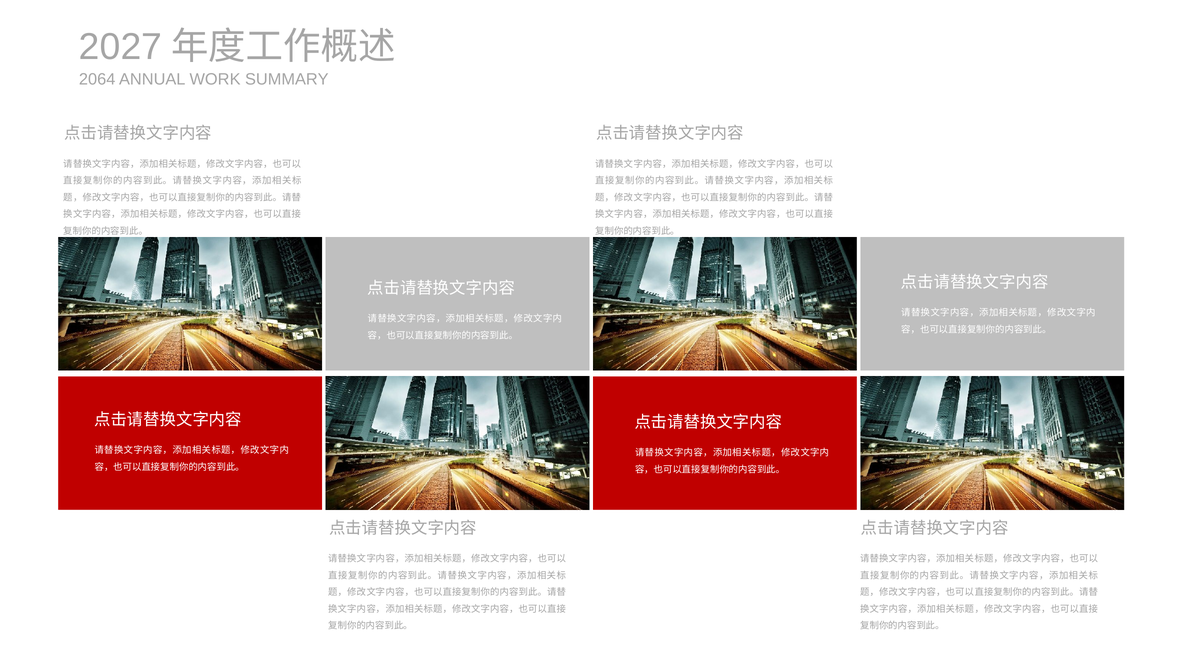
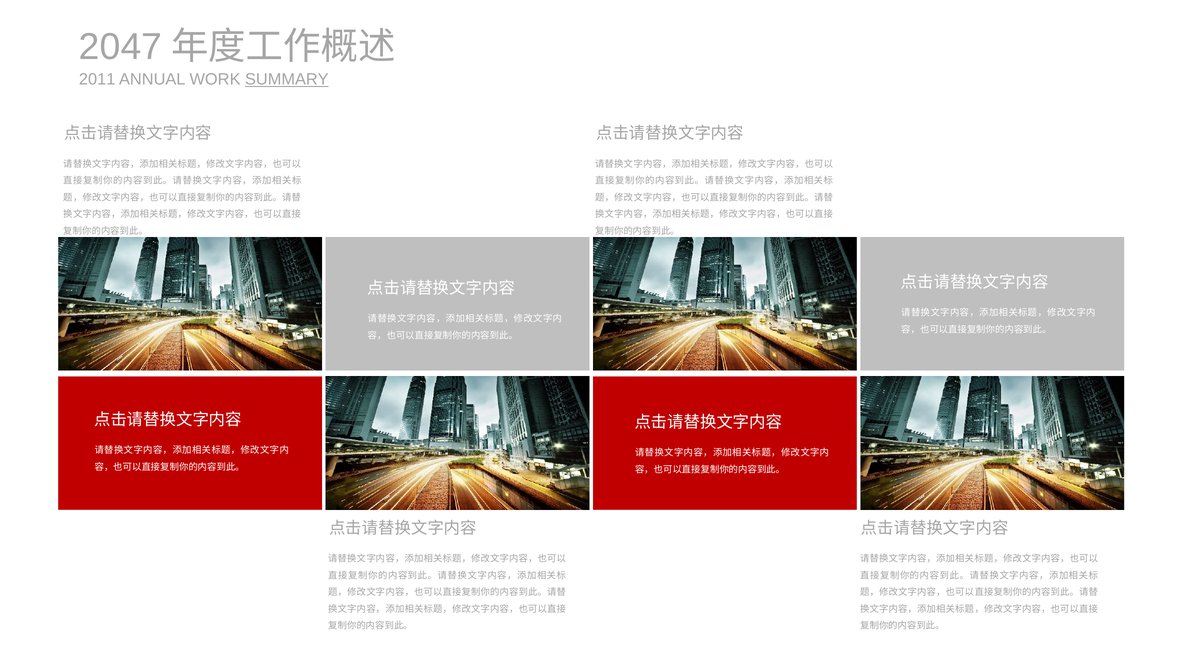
2027: 2027 -> 2047
2064: 2064 -> 2011
SUMMARY underline: none -> present
